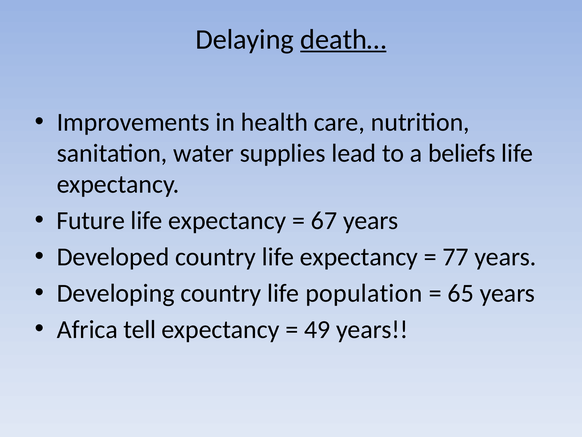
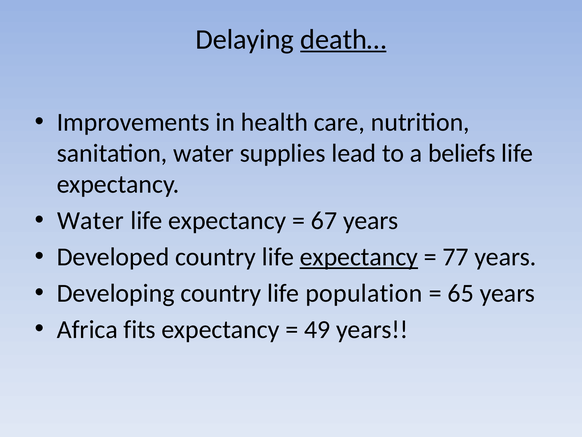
Future at (91, 220): Future -> Water
expectancy at (359, 257) underline: none -> present
tell: tell -> fits
